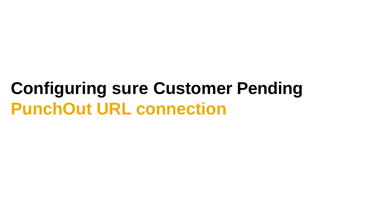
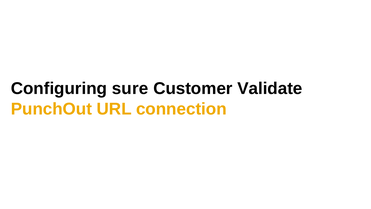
Pending: Pending -> Validate
